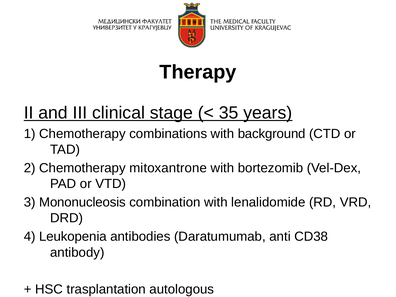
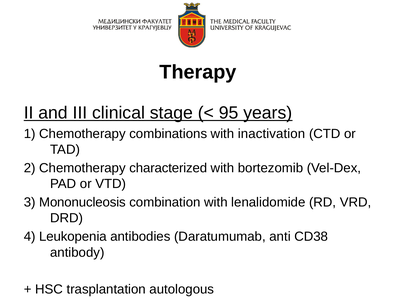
35: 35 -> 95
background: background -> inactivation
mitoxantrone: mitoxantrone -> characterized
